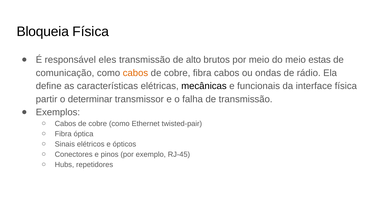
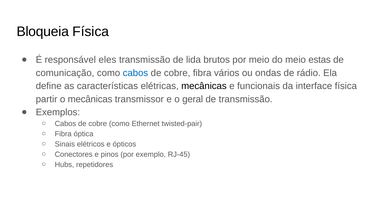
alto: alto -> lida
cabos at (135, 73) colour: orange -> blue
fibra cabos: cabos -> vários
o determinar: determinar -> mecânicas
falha: falha -> geral
